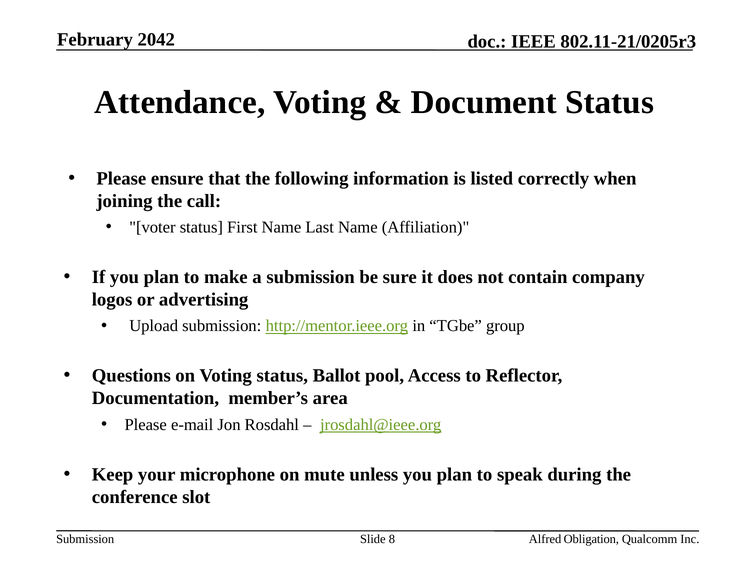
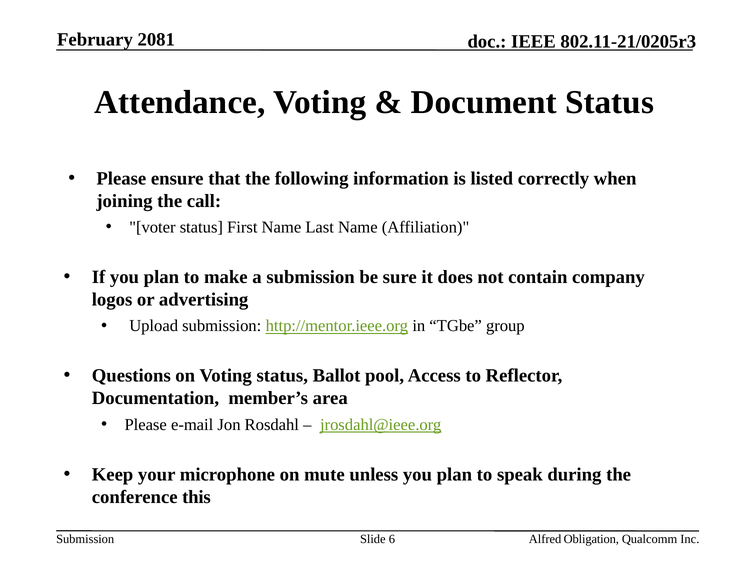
2042: 2042 -> 2081
slot: slot -> this
8: 8 -> 6
